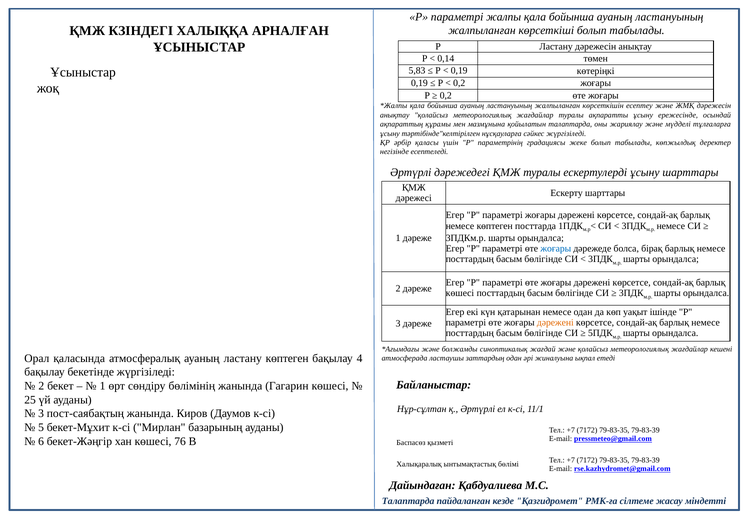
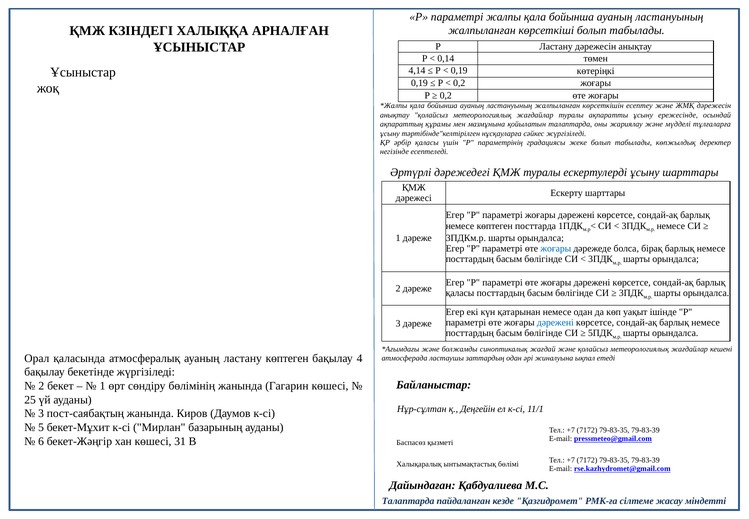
5,83: 5,83 -> 4,14
көшесі at (460, 293): көшесі -> қаласы
дәрежені at (555, 322) colour: orange -> blue
қ Әртүрлі: Әртүрлі -> Деңгейін
76: 76 -> 31
